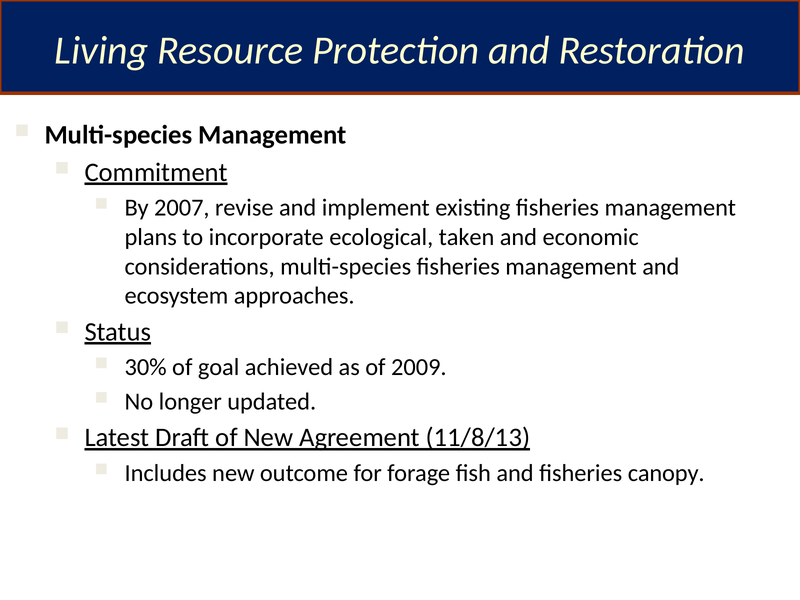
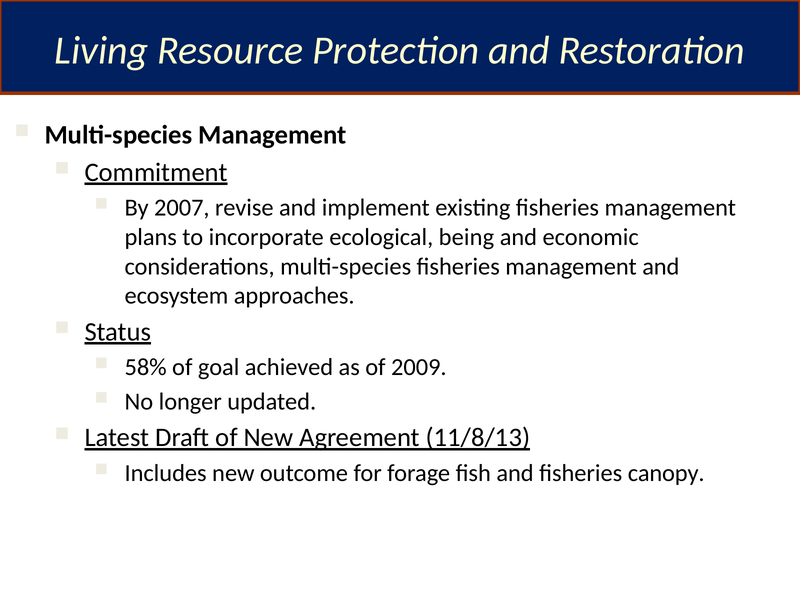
taken: taken -> being
30%: 30% -> 58%
